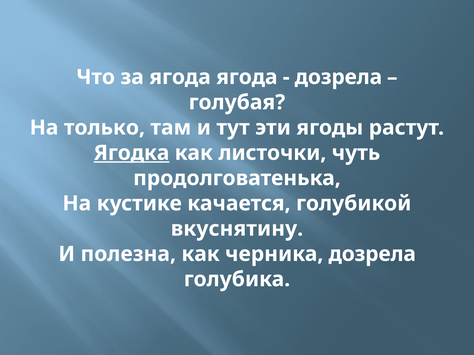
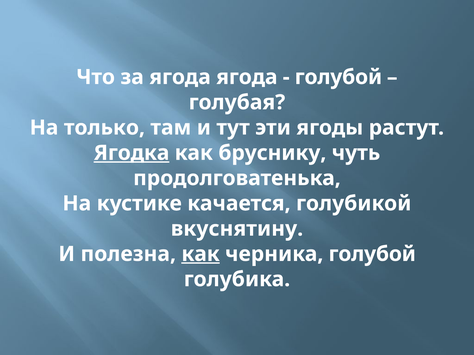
дозрела at (338, 77): дозрела -> голубой
листочки: листочки -> бруснику
как at (201, 254) underline: none -> present
черника дозрела: дозрела -> голубой
